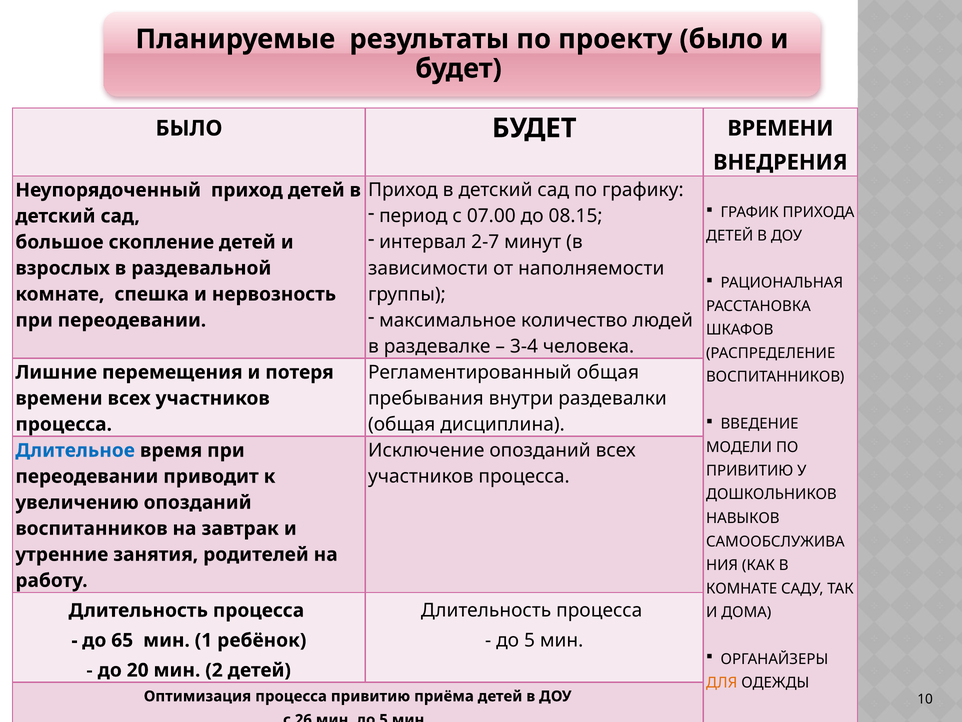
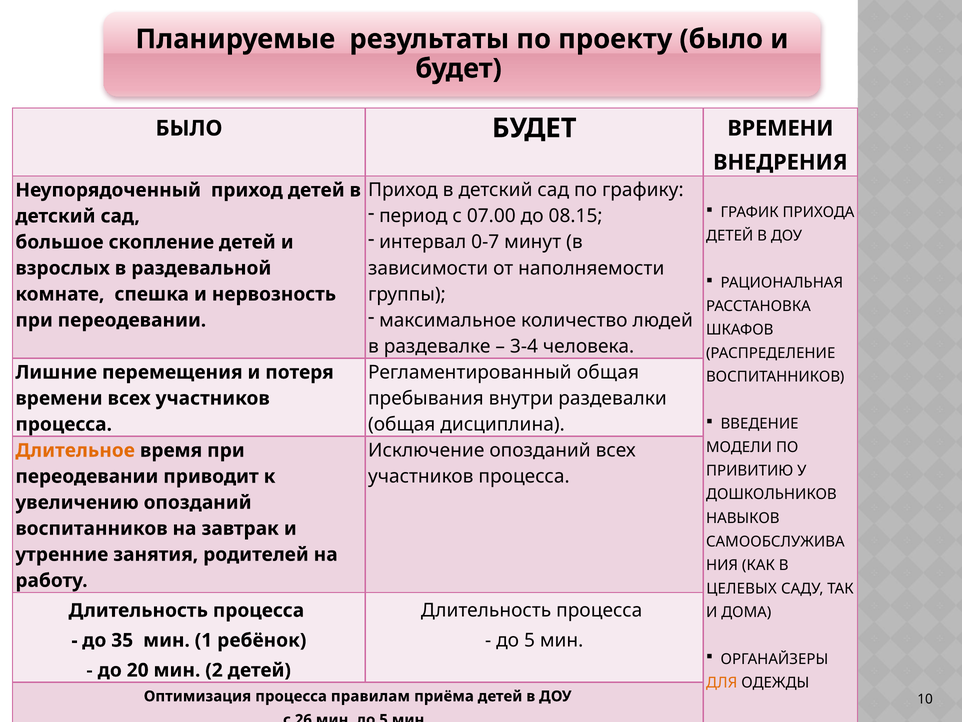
2-7: 2-7 -> 0-7
Длительное colour: blue -> orange
КОМНАТЕ at (742, 588): КОМНАТЕ -> ЦЕЛЕВЫХ
65: 65 -> 35
процесса привитию: привитию -> правилам
